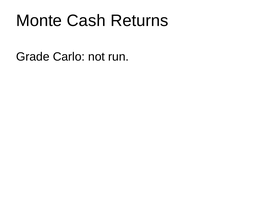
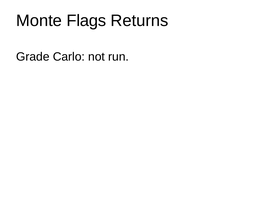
Cash: Cash -> Flags
